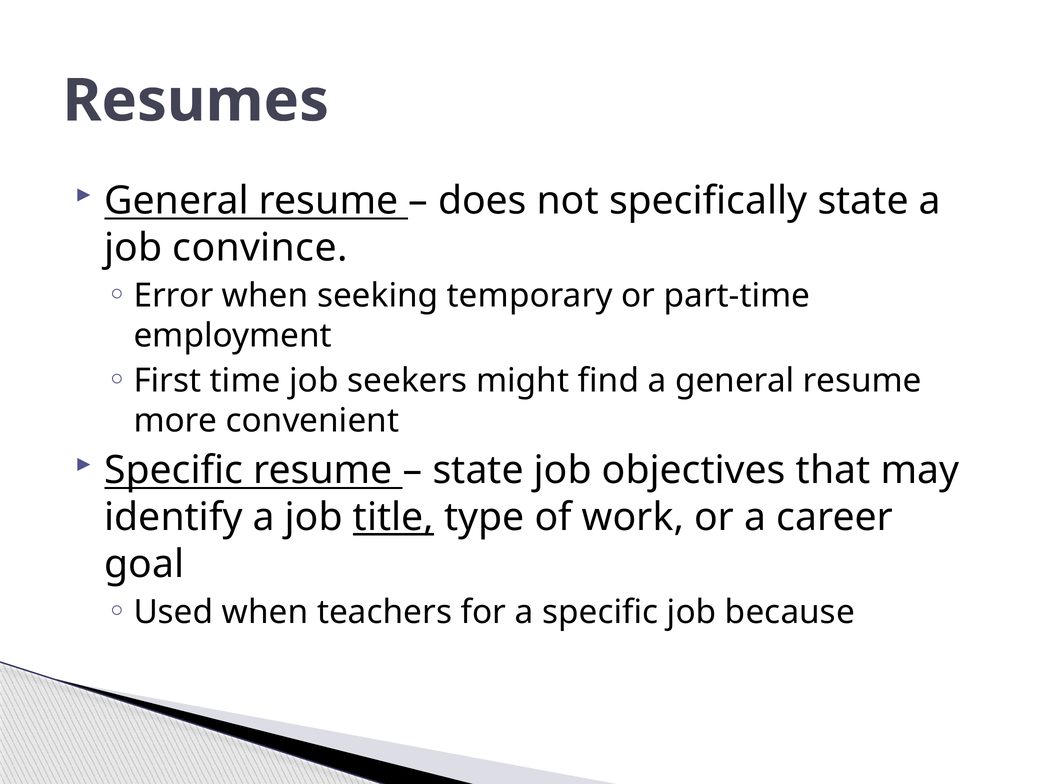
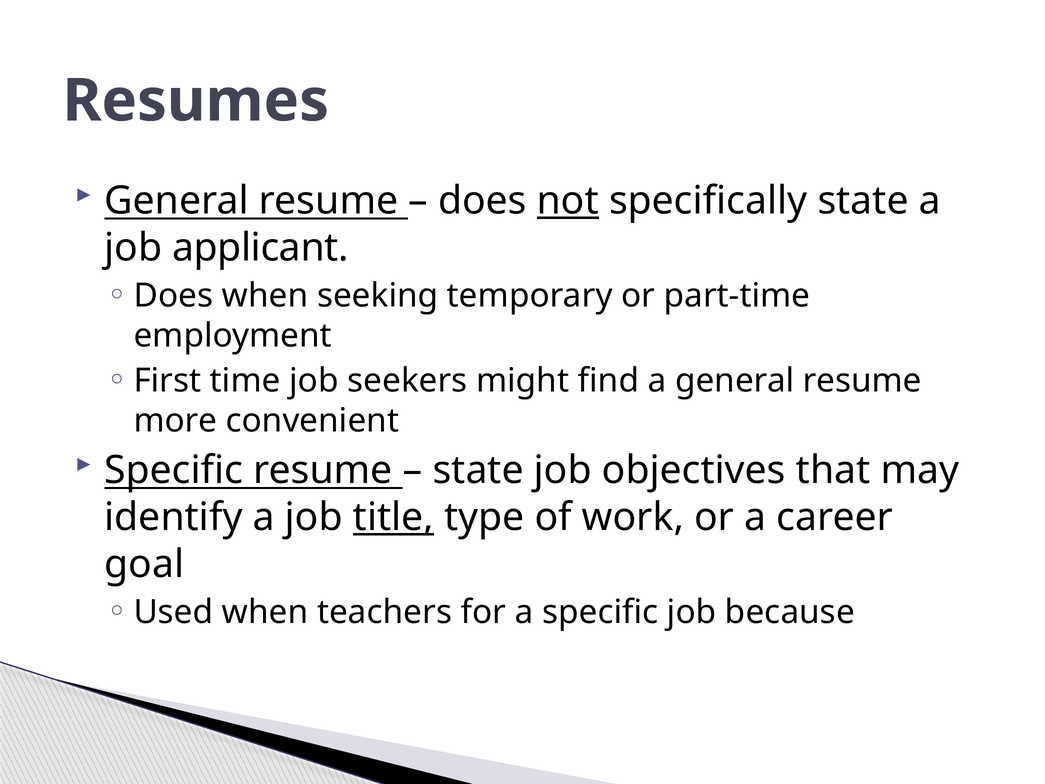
not underline: none -> present
convince: convince -> applicant
Error at (173, 296): Error -> Does
